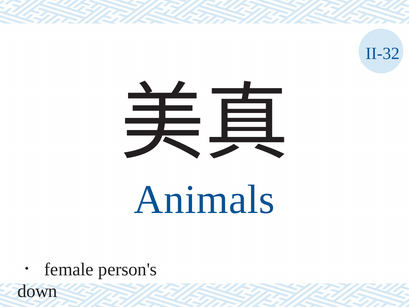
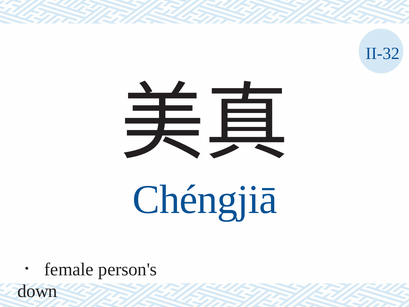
Animals: Animals -> Chéngjiā
